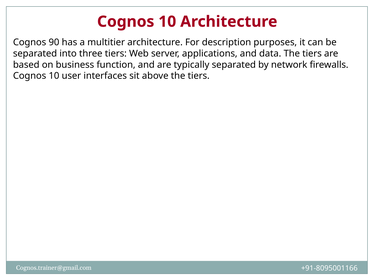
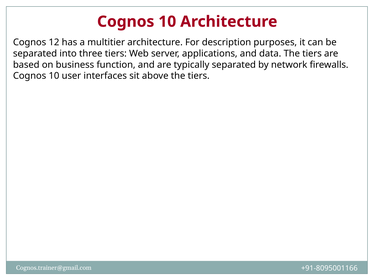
90: 90 -> 12
